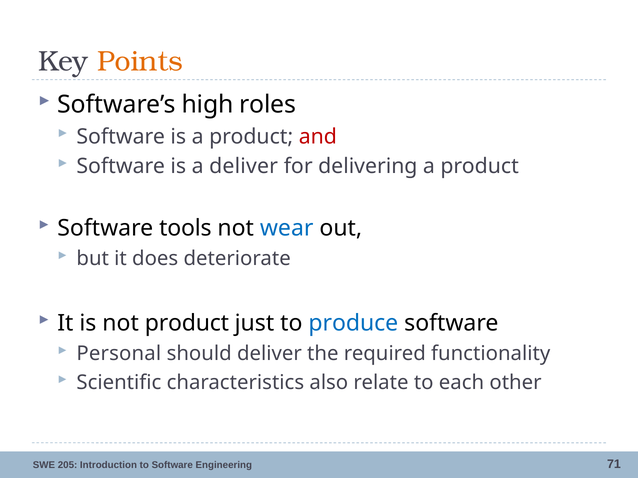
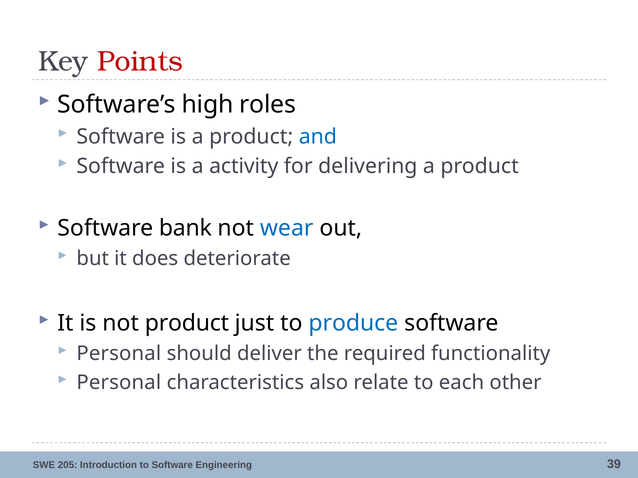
Points colour: orange -> red
and colour: red -> blue
a deliver: deliver -> activity
tools: tools -> bank
Scientific at (119, 383): Scientific -> Personal
71: 71 -> 39
